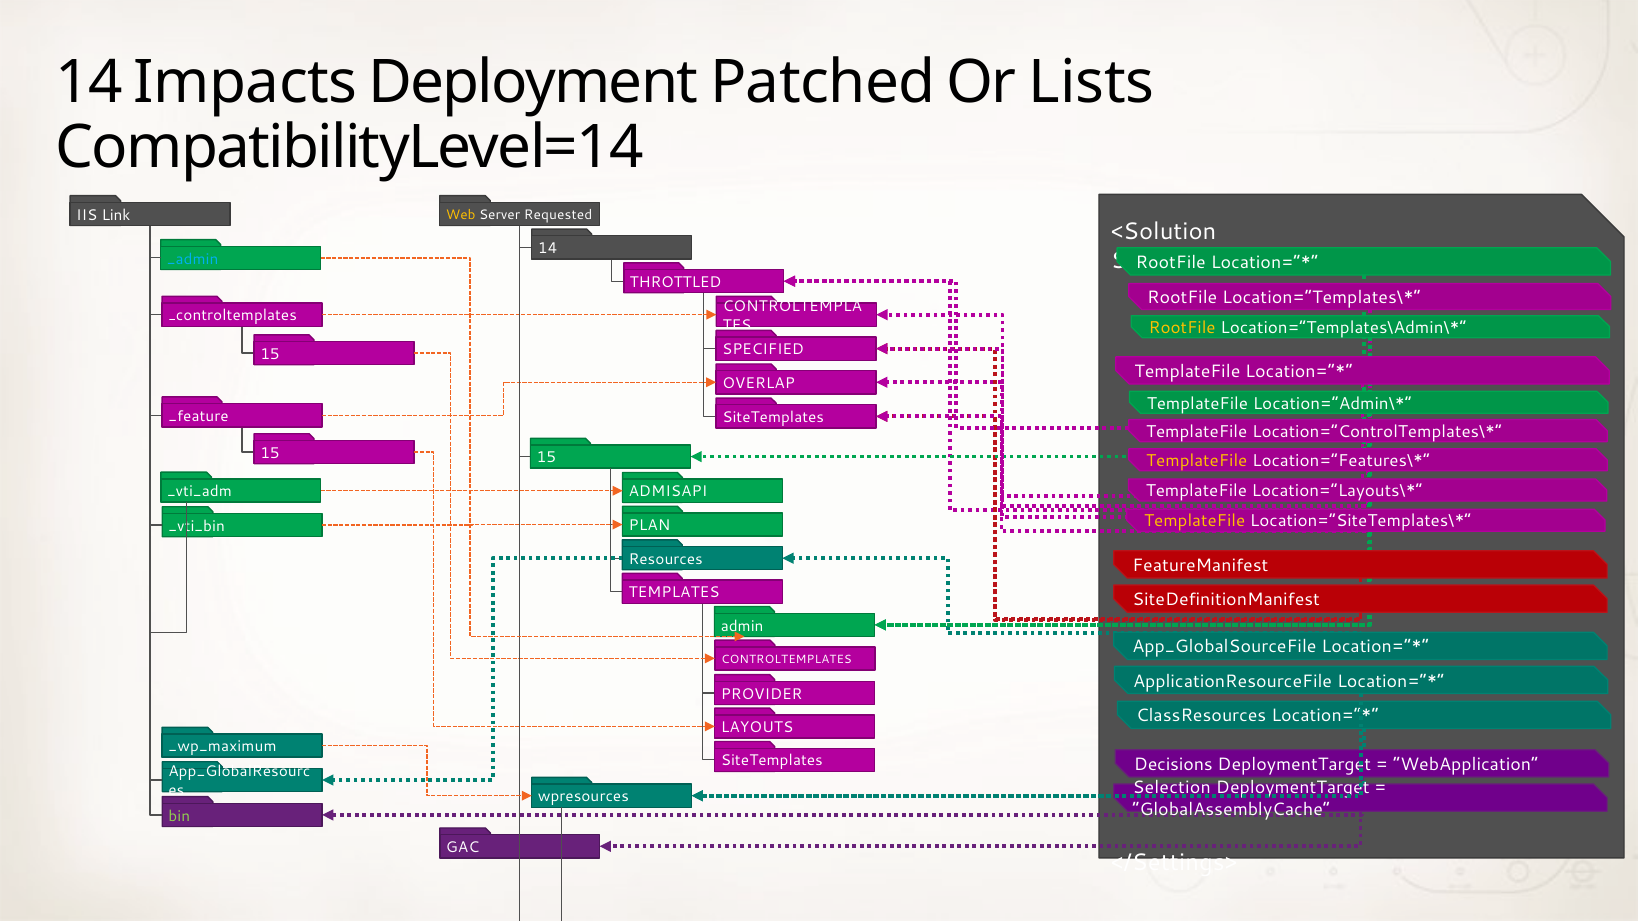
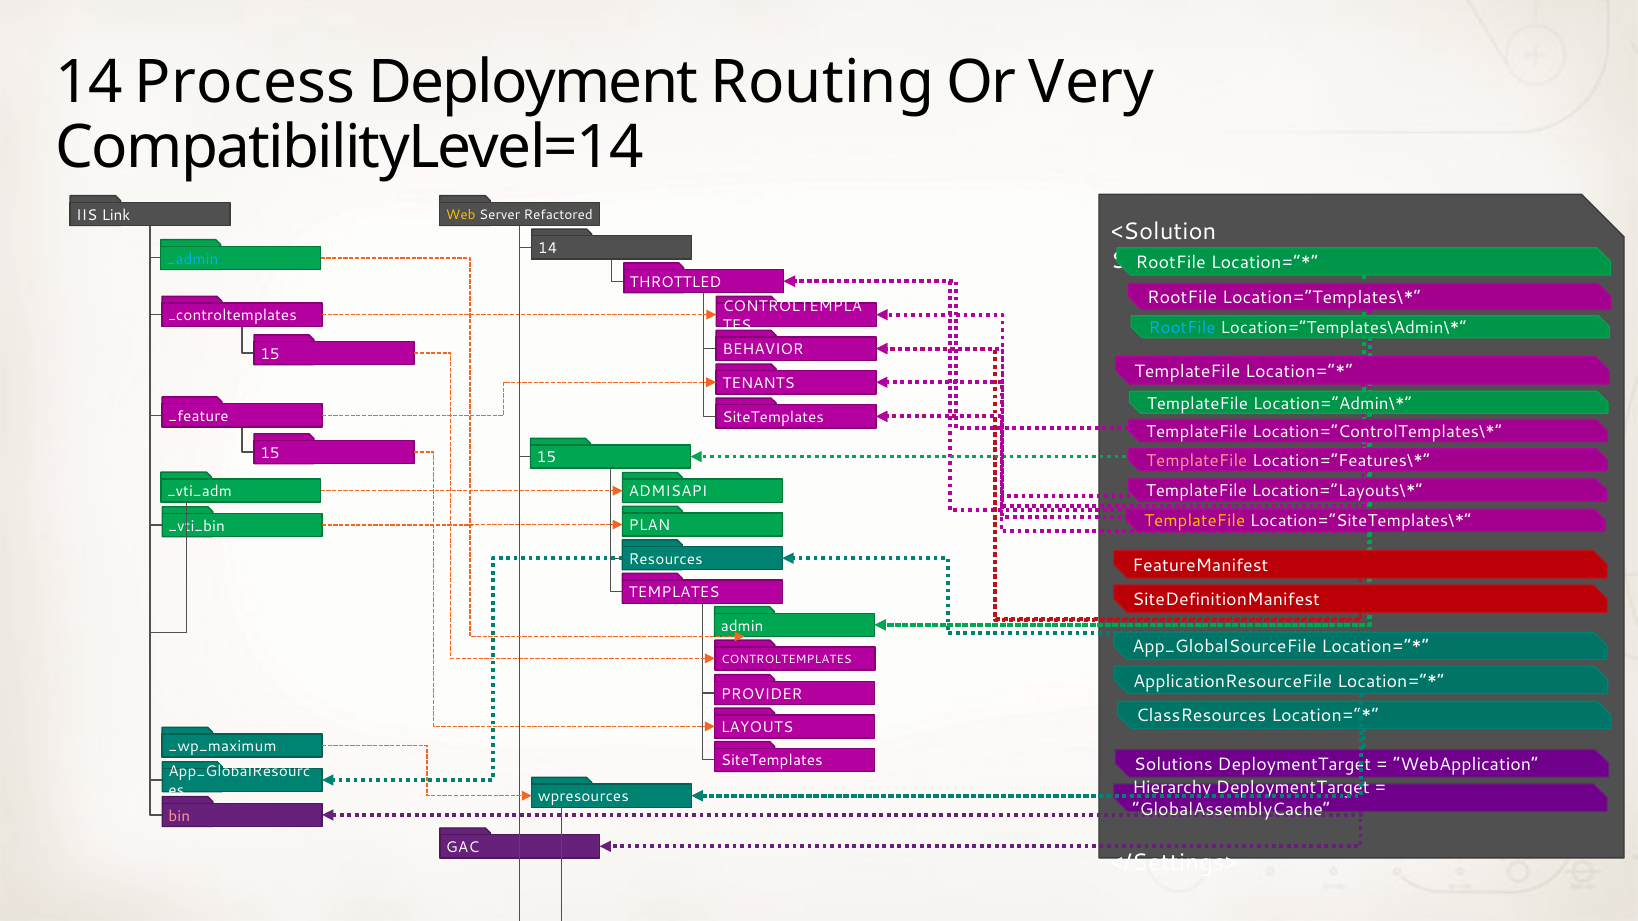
Impacts: Impacts -> Process
Patched: Patched -> Routing
Lists: Lists -> Very
Requested: Requested -> Refactored
RootFile at (1182, 328) colour: yellow -> light blue
SPECIFIED: SPECIFIED -> BEHAVIOR
OVERLAP: OVERLAP -> TENANTS
TemplateFile at (1197, 461) colour: yellow -> pink
Decisions: Decisions -> Solutions
Selection: Selection -> Hierarchy
bin colour: light green -> pink
